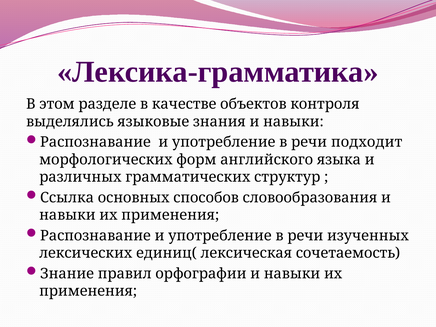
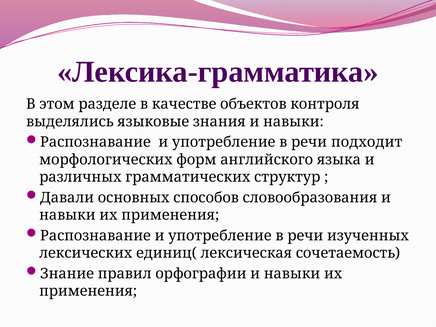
Ссылка: Ссылка -> Давали
